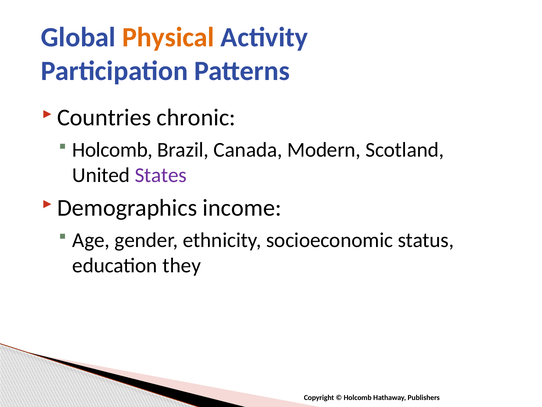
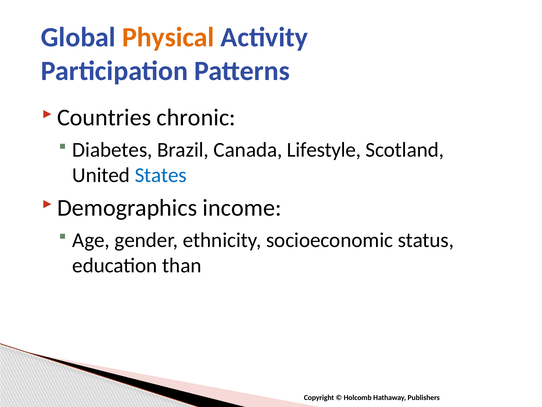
Holcomb at (112, 150): Holcomb -> Diabetes
Modern: Modern -> Lifestyle
States colour: purple -> blue
they: they -> than
